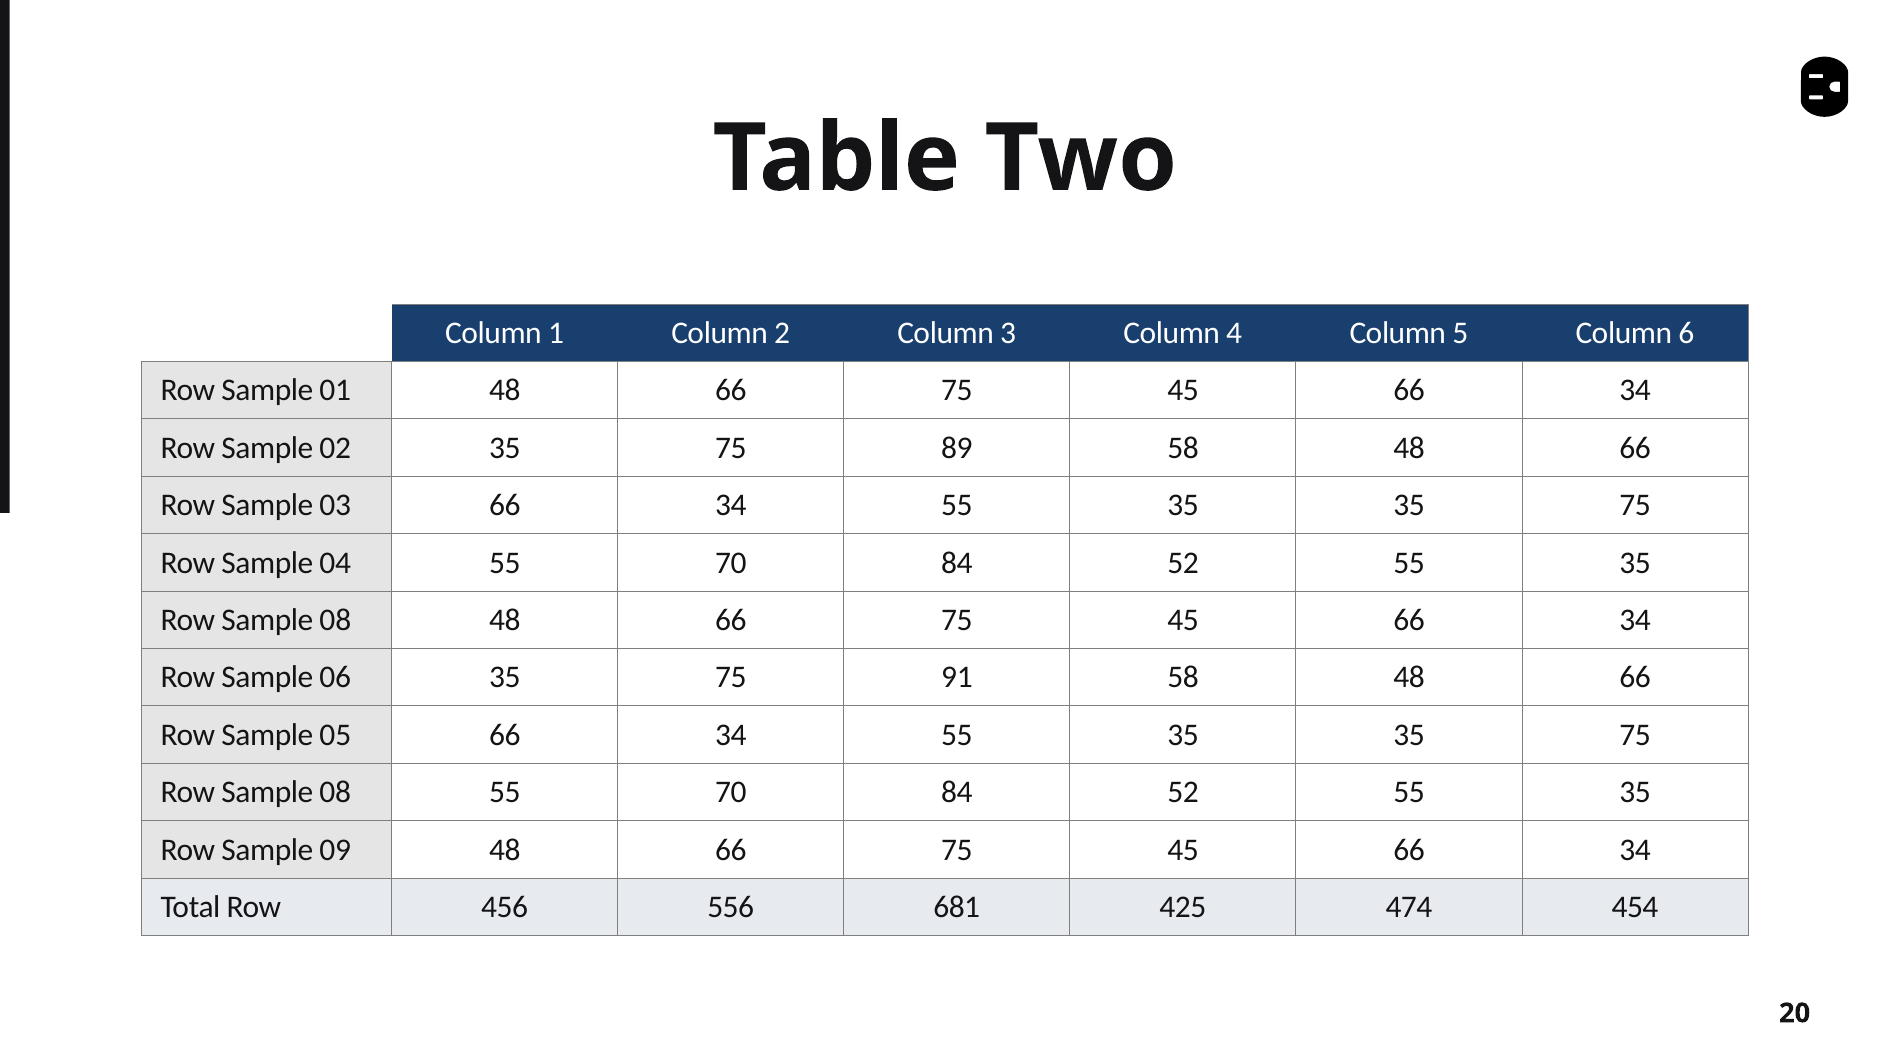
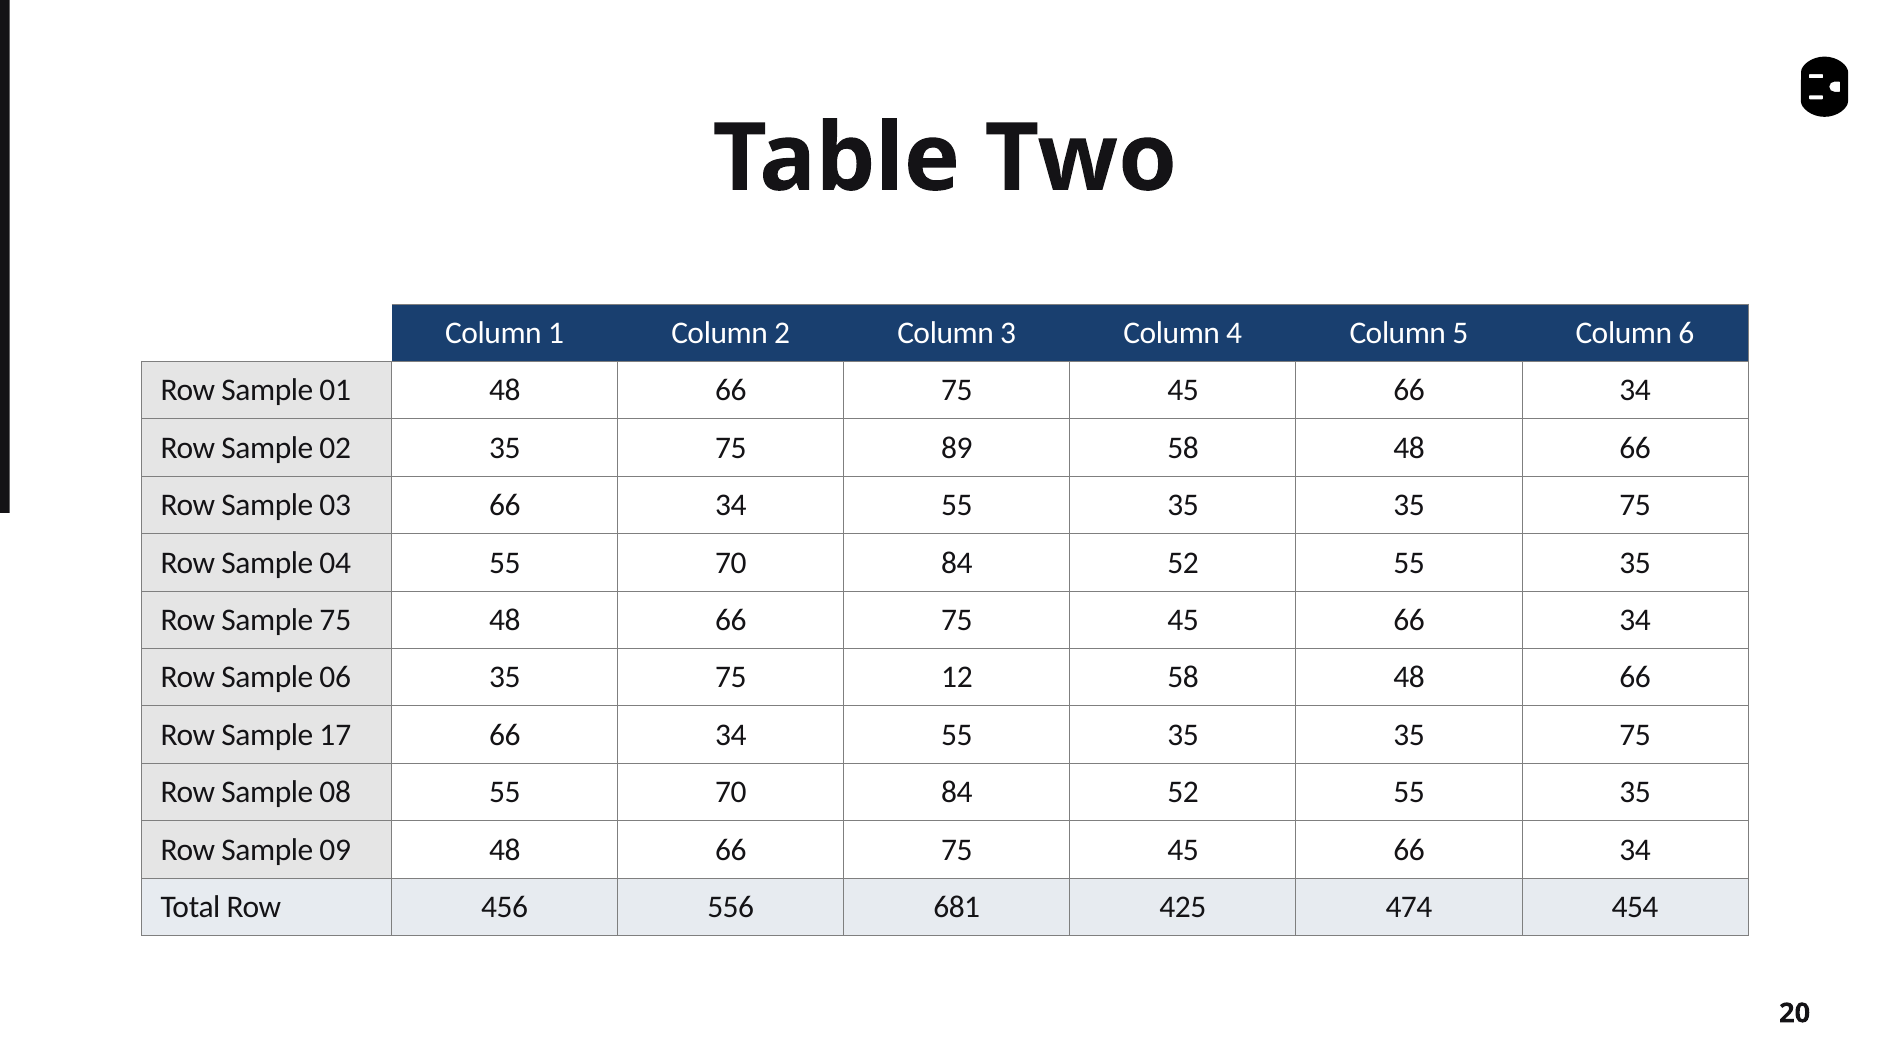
08 at (335, 620): 08 -> 75
91: 91 -> 12
05: 05 -> 17
